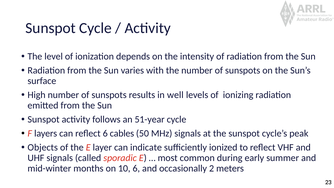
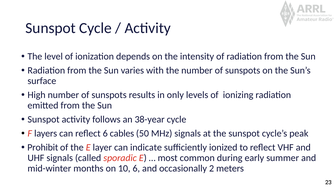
well: well -> only
51-year: 51-year -> 38-year
Objects: Objects -> Prohibit
